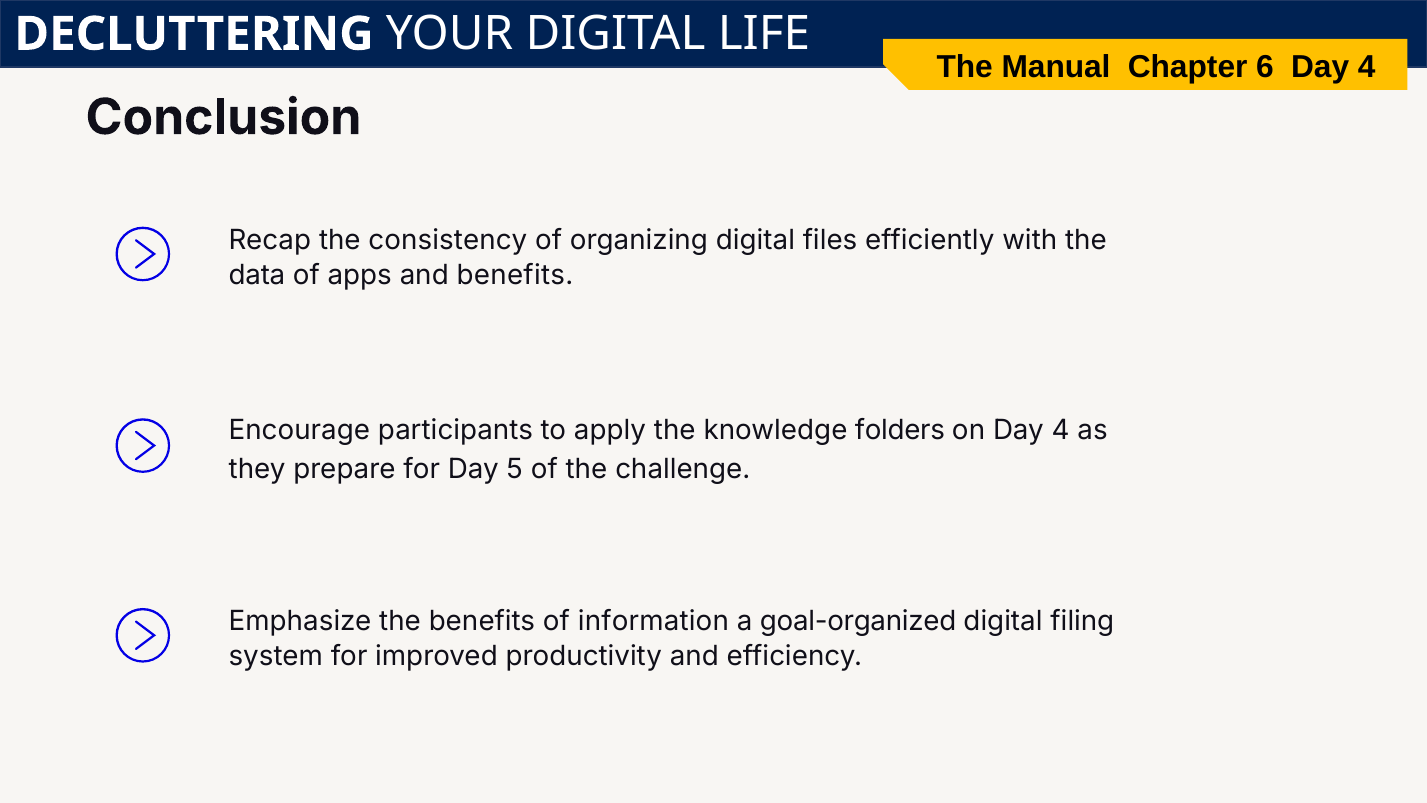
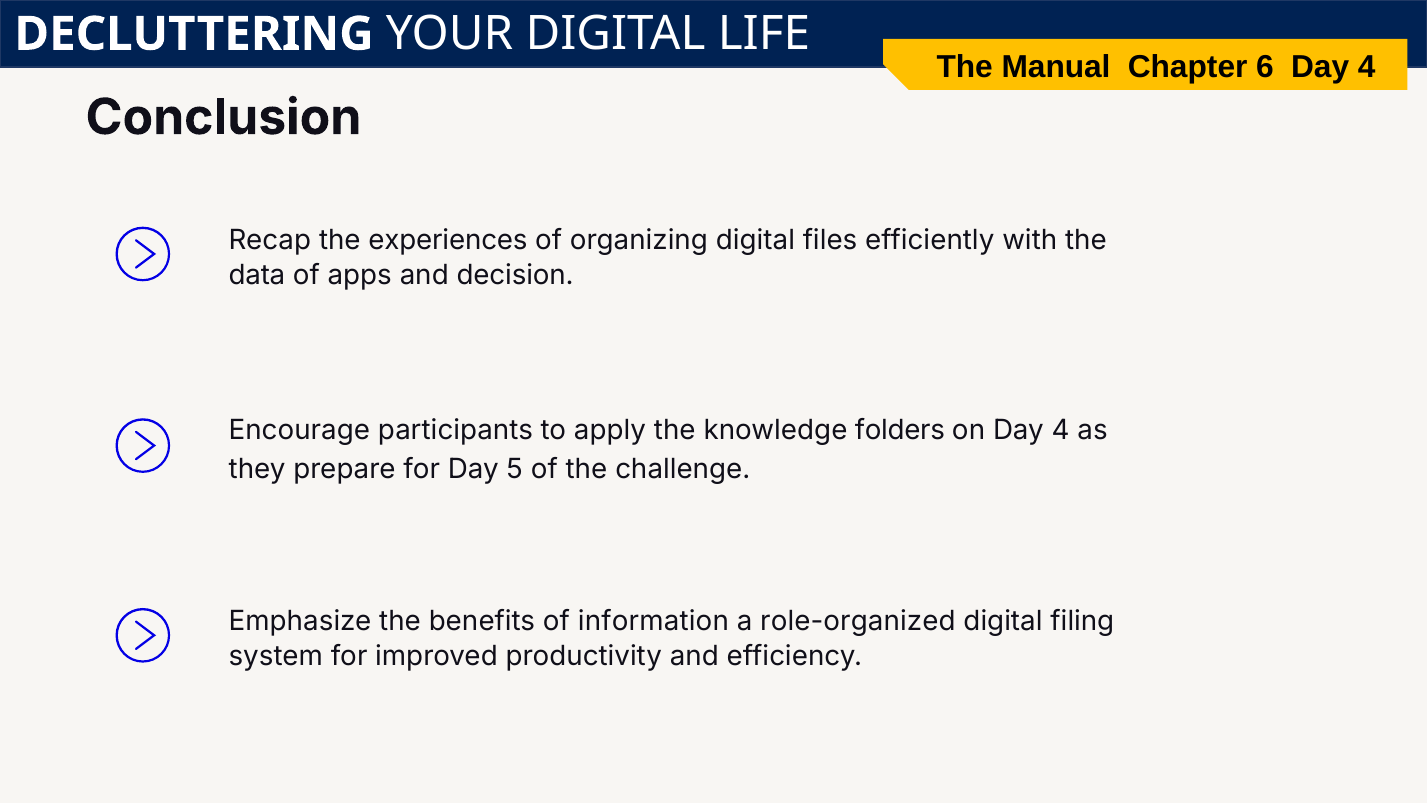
consistency: consistency -> experiences
and benefits: benefits -> decision
goal-organized: goal-organized -> role-organized
